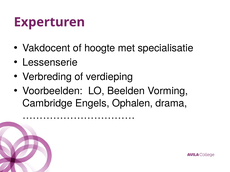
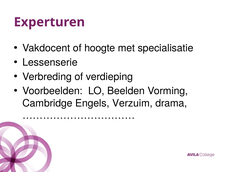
Ophalen: Ophalen -> Verzuim
